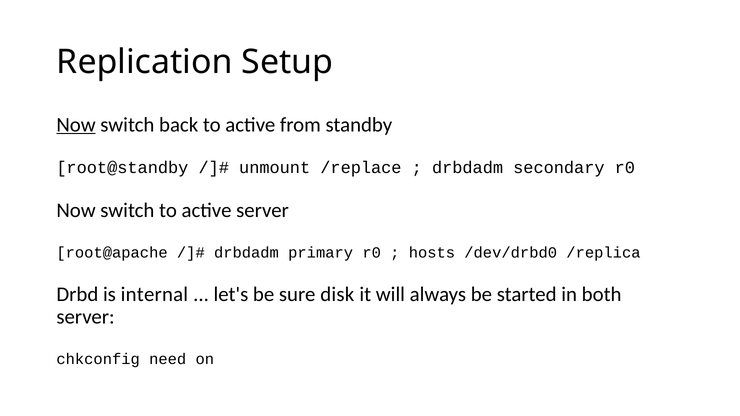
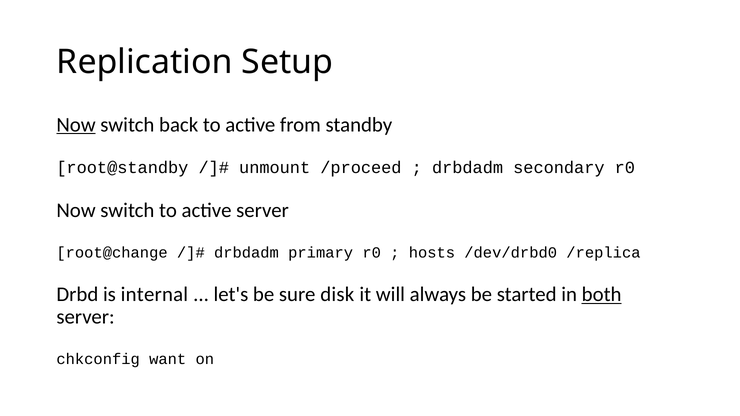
/replace: /replace -> /proceed
root@apache: root@apache -> root@change
both underline: none -> present
need: need -> want
